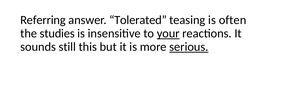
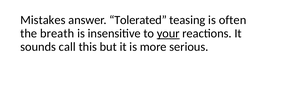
Referring: Referring -> Mistakes
studies: studies -> breath
still: still -> call
serious underline: present -> none
